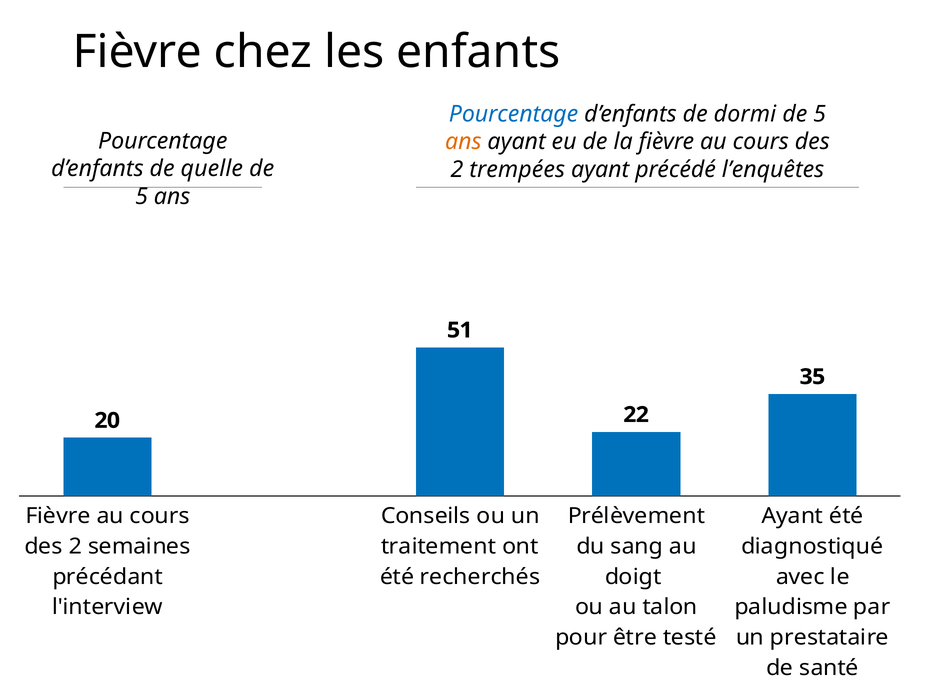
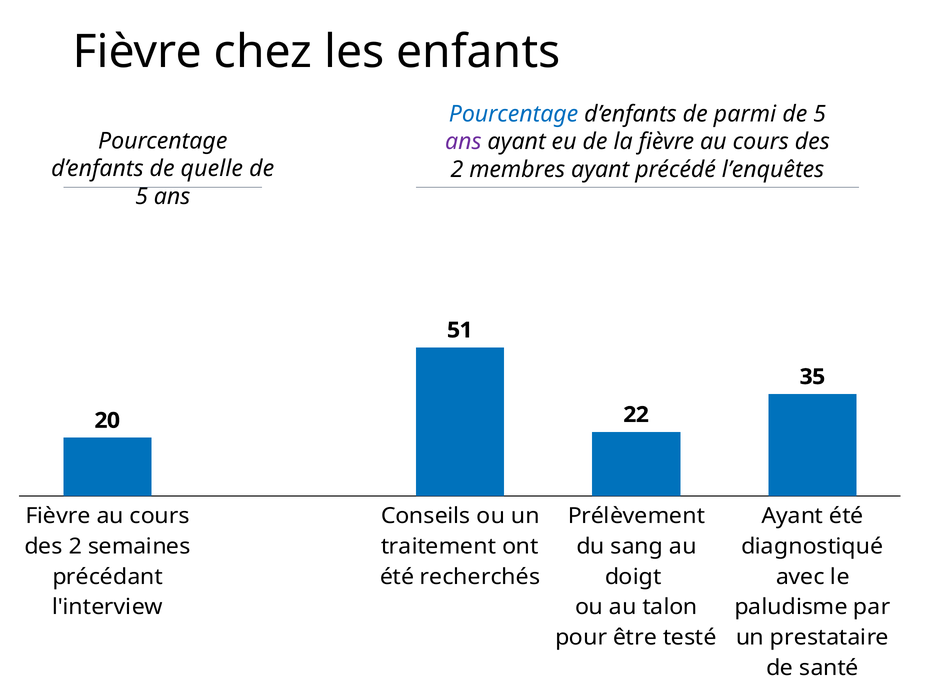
dormi: dormi -> parmi
ans at (463, 142) colour: orange -> purple
trempées: trempées -> membres
